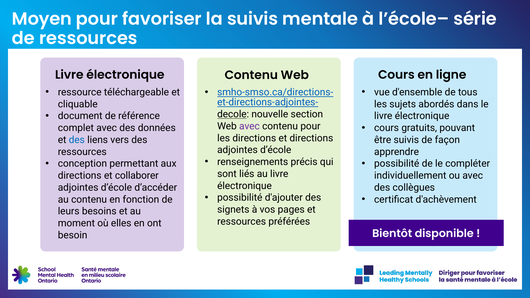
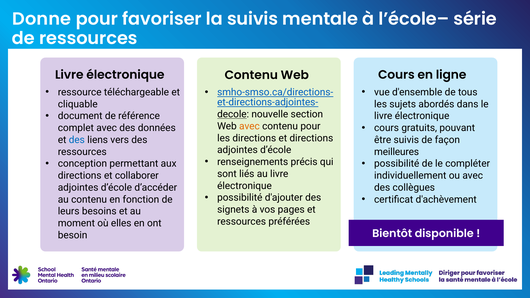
Moyen: Moyen -> Donne
avec at (249, 126) colour: purple -> orange
apprendre: apprendre -> meilleures
